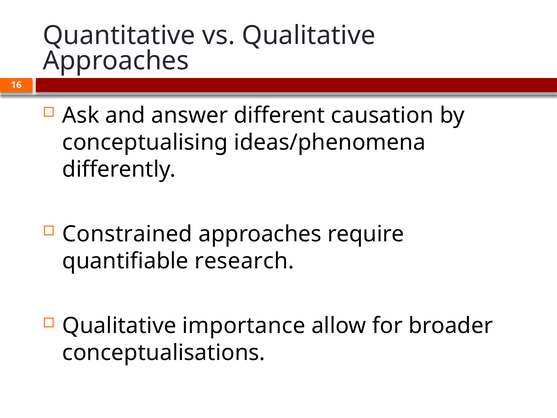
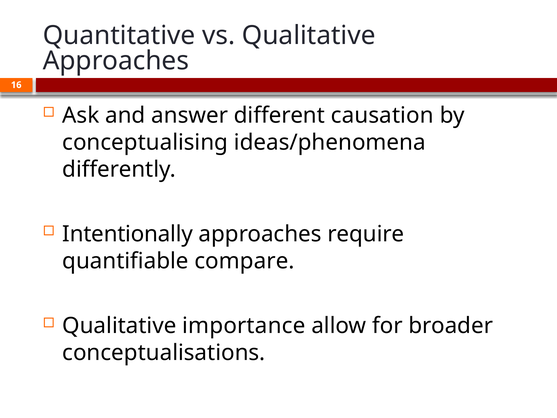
Constrained: Constrained -> Intentionally
research: research -> compare
